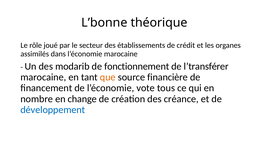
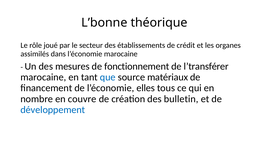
modarib: modarib -> mesures
que colour: orange -> blue
financière: financière -> matériaux
vote: vote -> elles
change: change -> couvre
créance: créance -> bulletin
